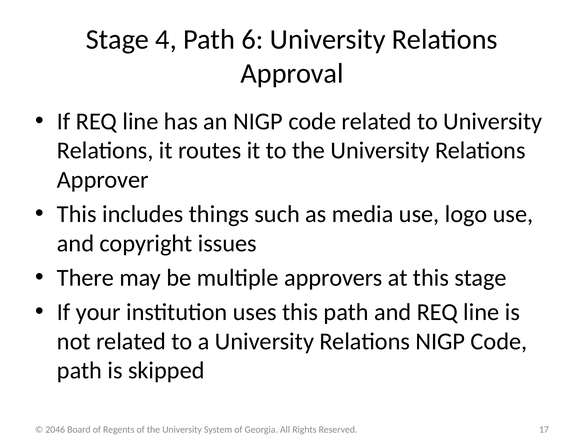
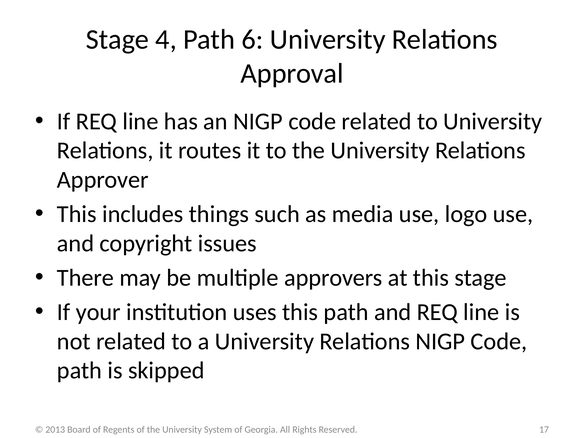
2046: 2046 -> 2013
